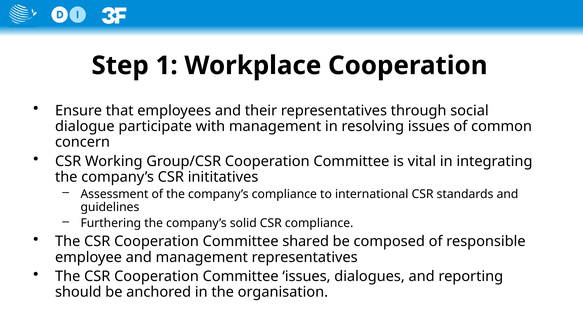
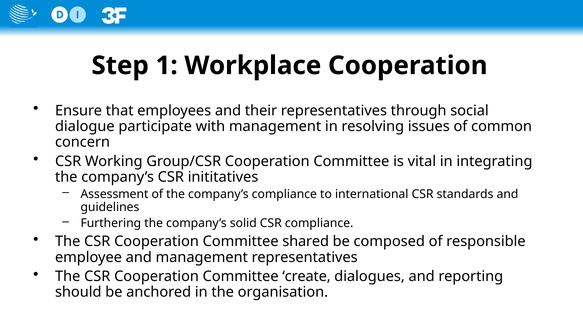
Committee issues: issues -> create
